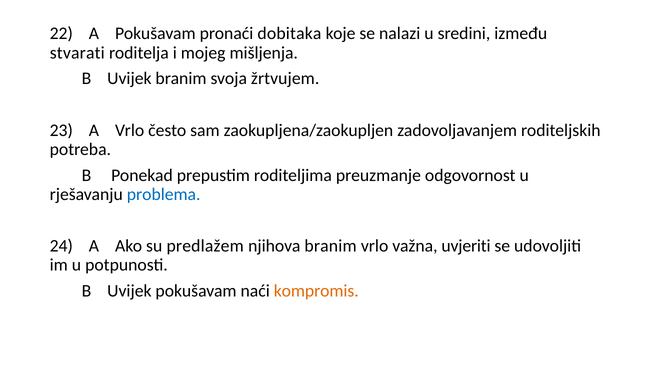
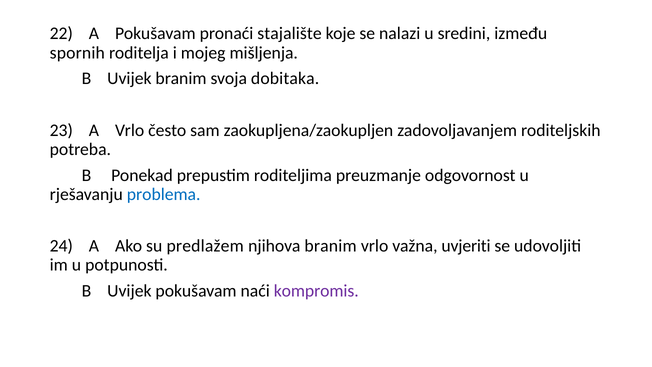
dobitaka: dobitaka -> stajalište
stvarati: stvarati -> spornih
žrtvujem: žrtvujem -> dobitaka
kompromis colour: orange -> purple
